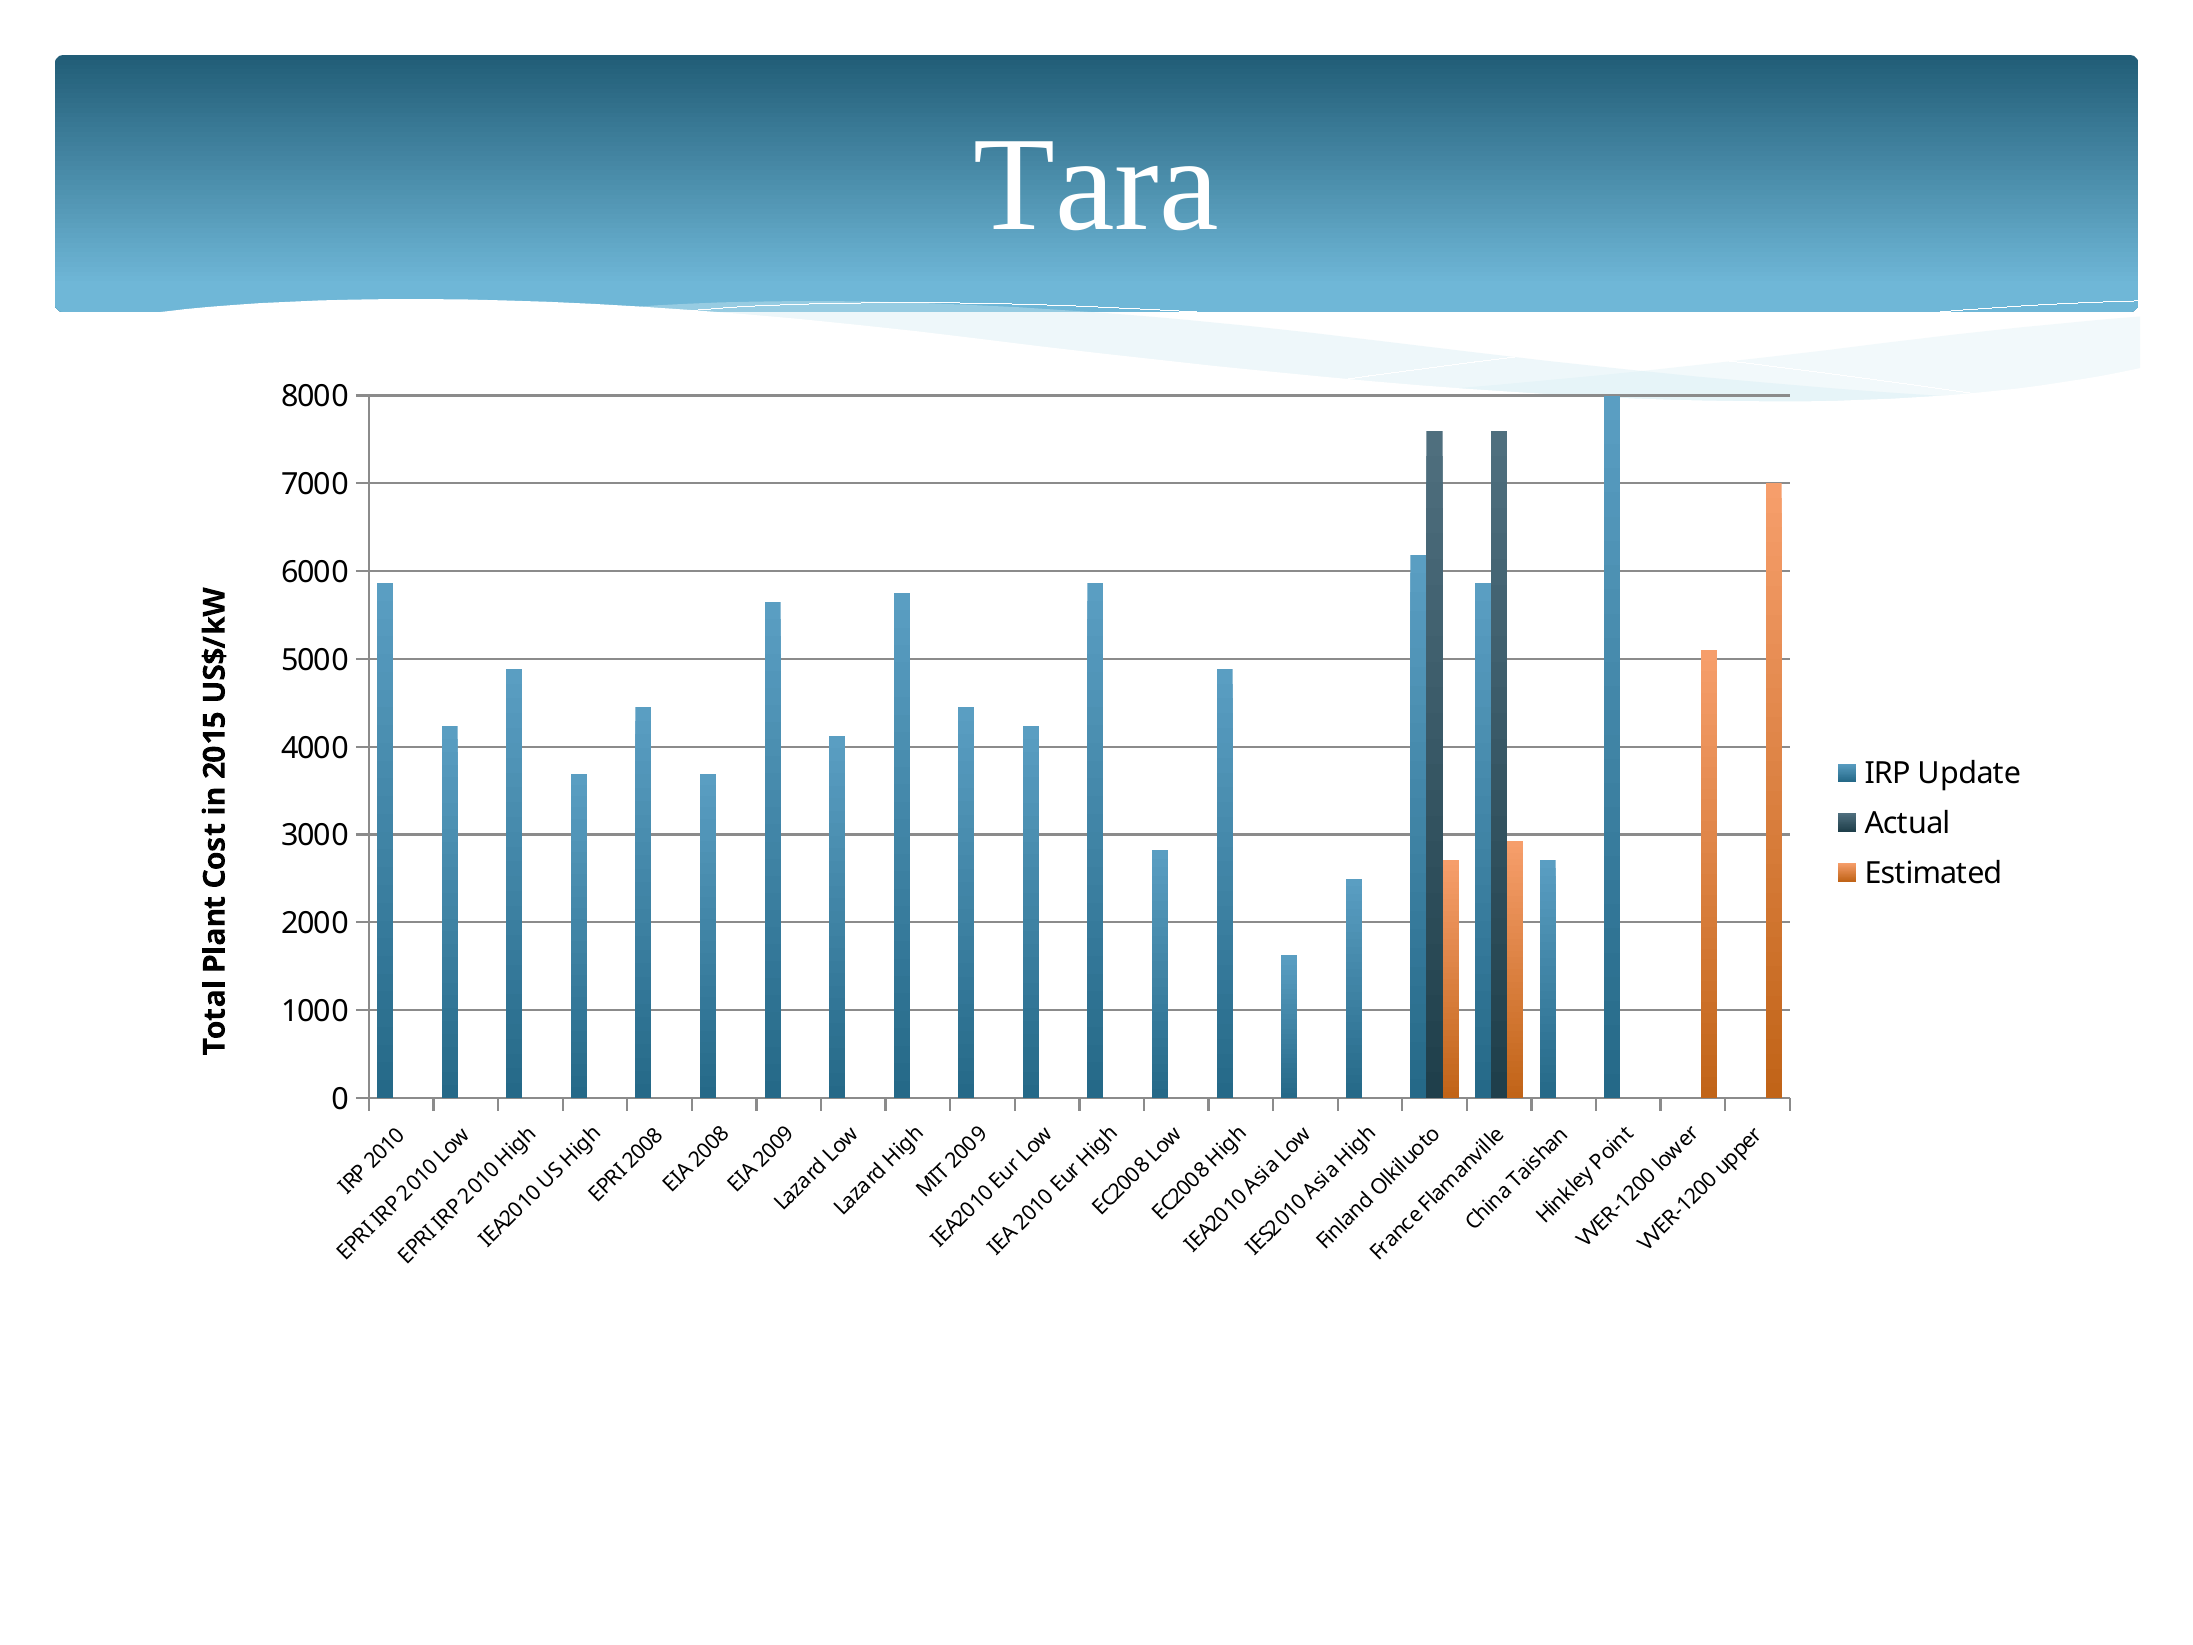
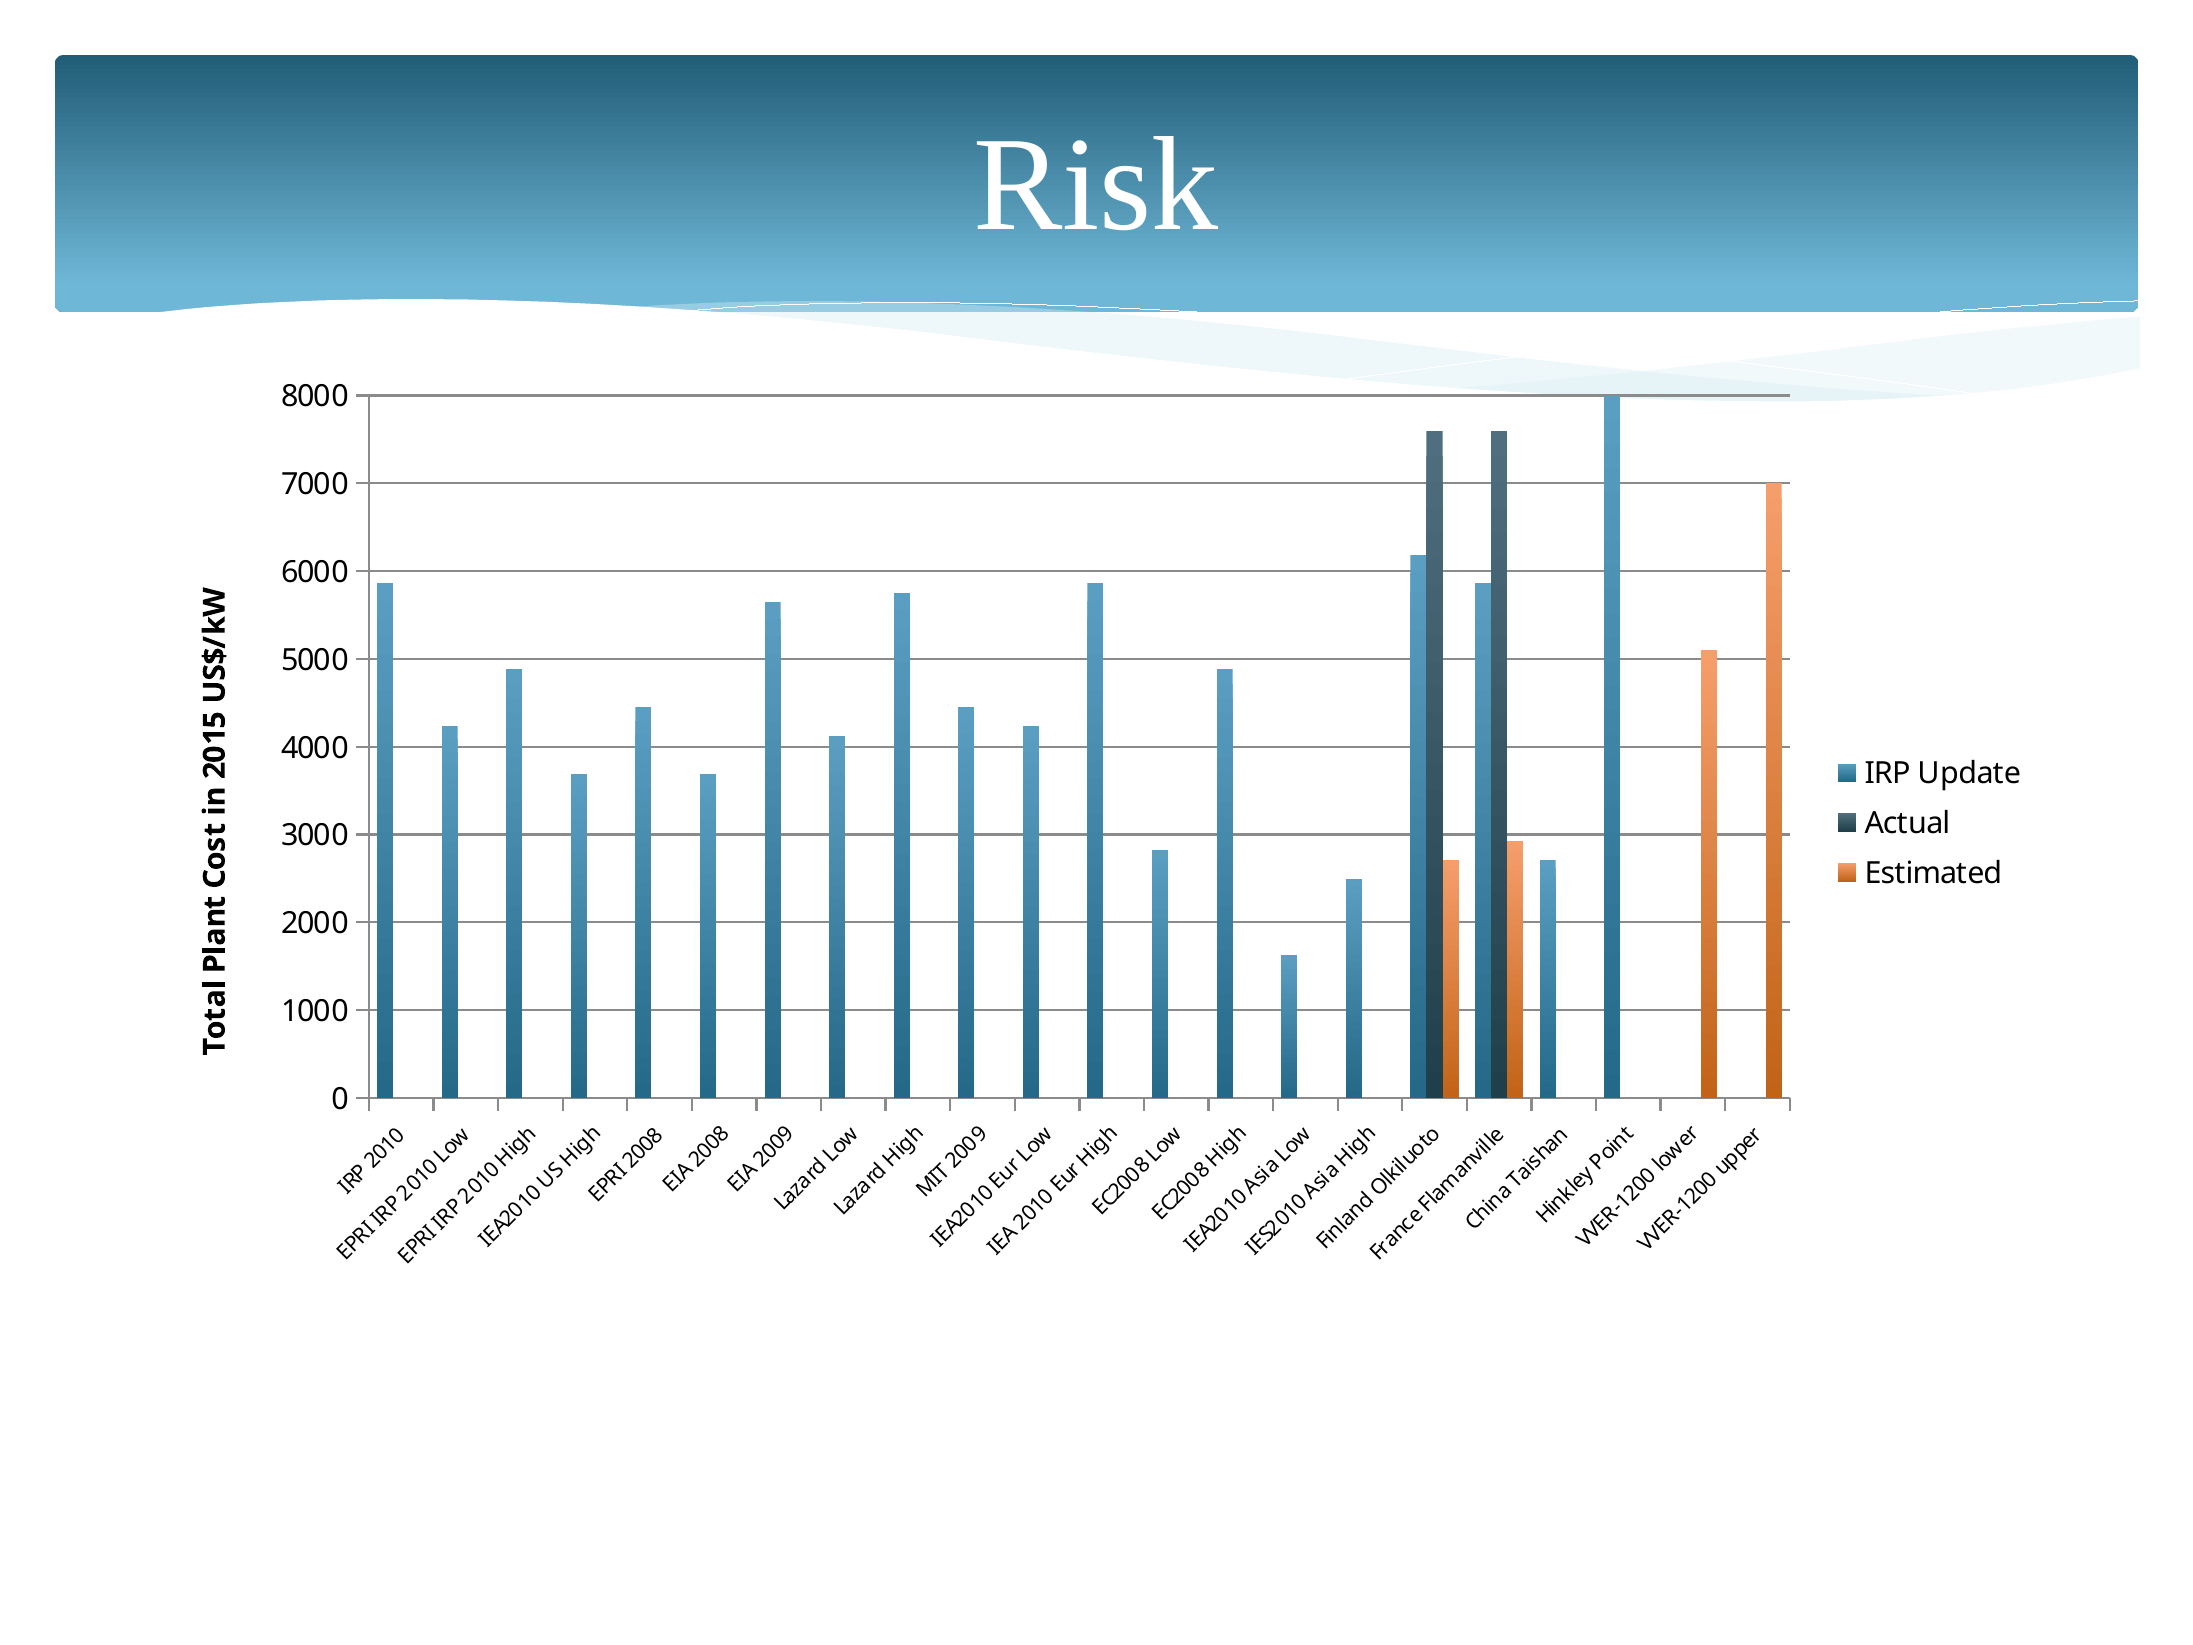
Tara: Tara -> Risk
